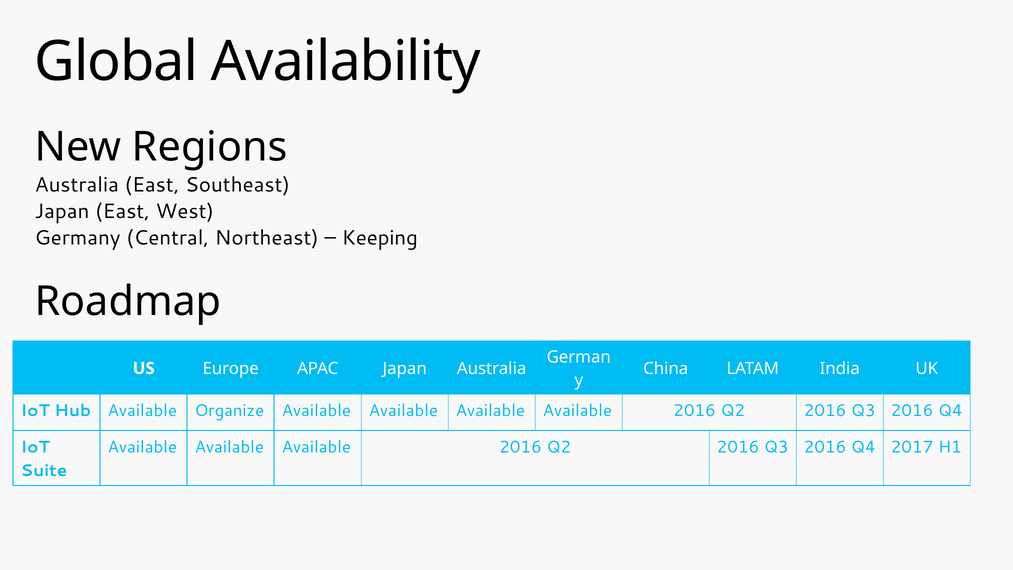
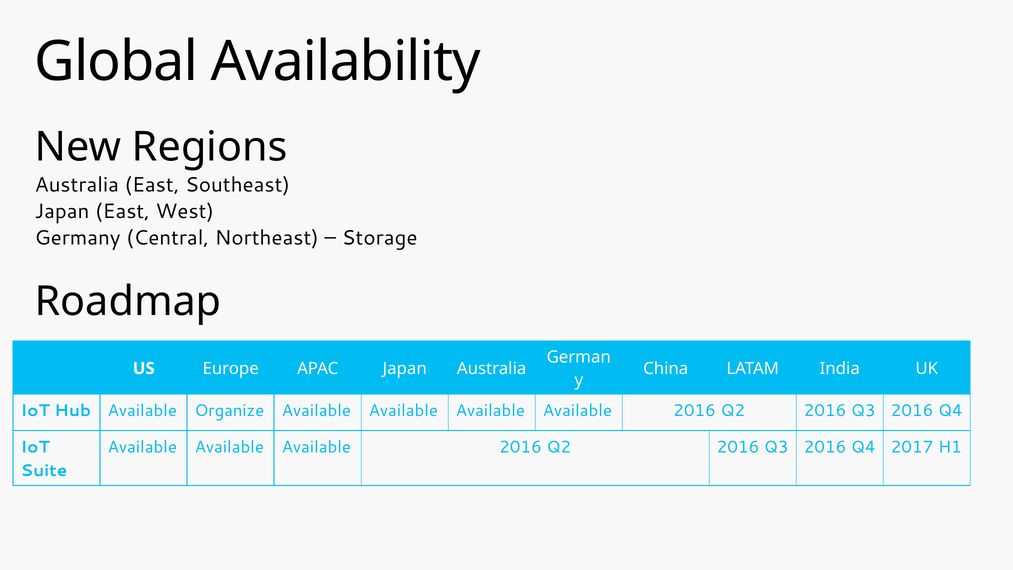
Keeping: Keeping -> Storage
